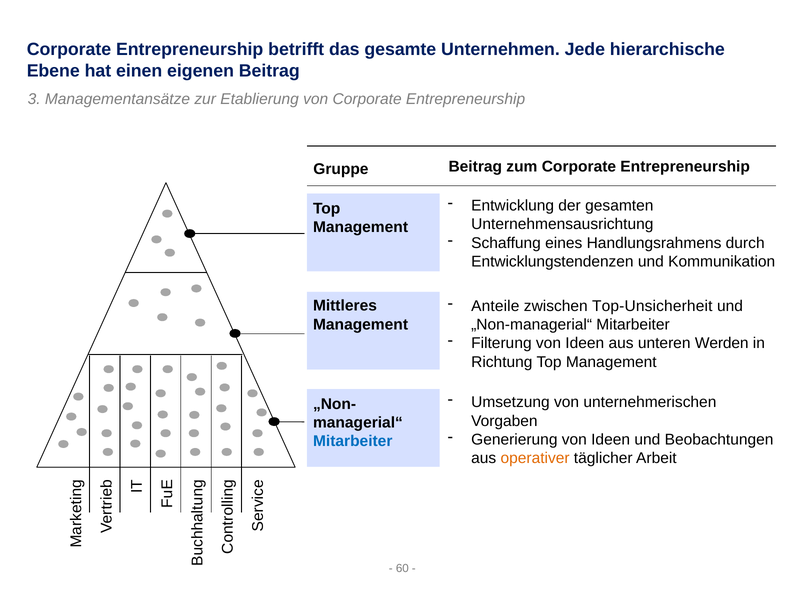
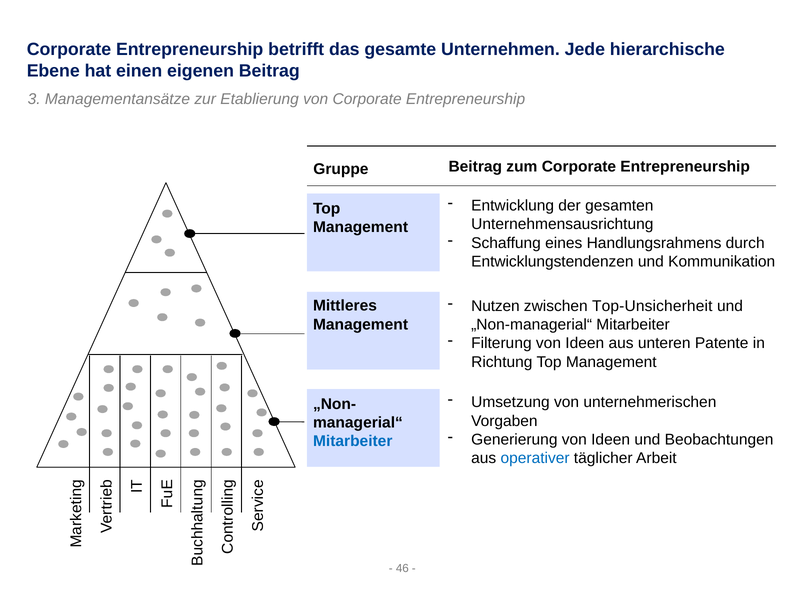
Anteile: Anteile -> Nutzen
Werden: Werden -> Patente
operativer colour: orange -> blue
60: 60 -> 46
